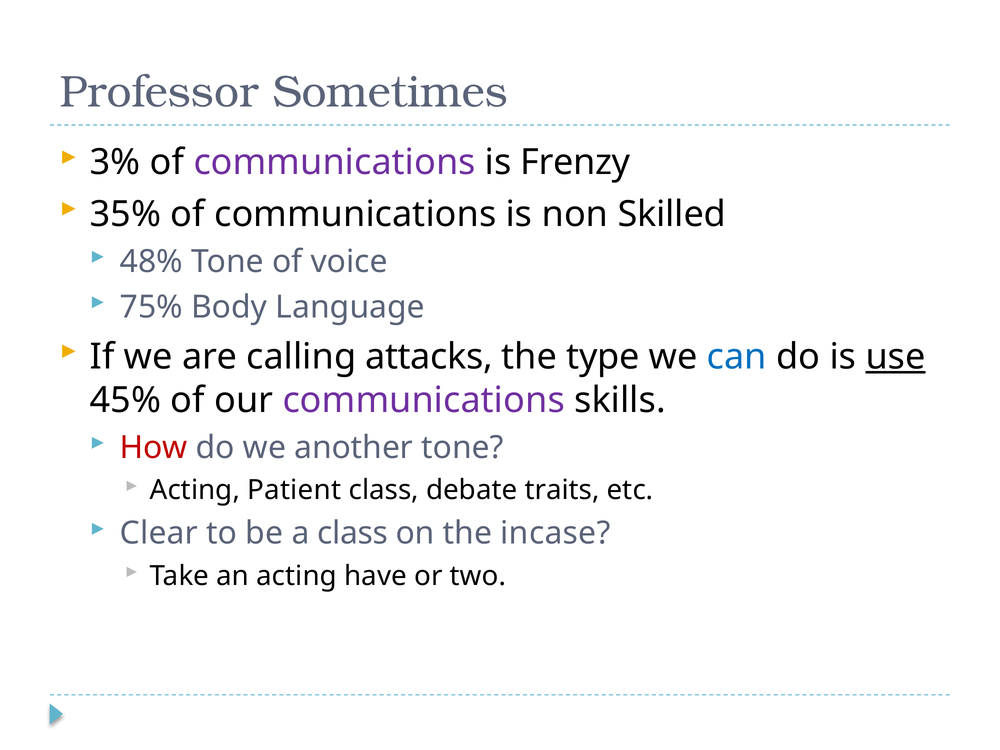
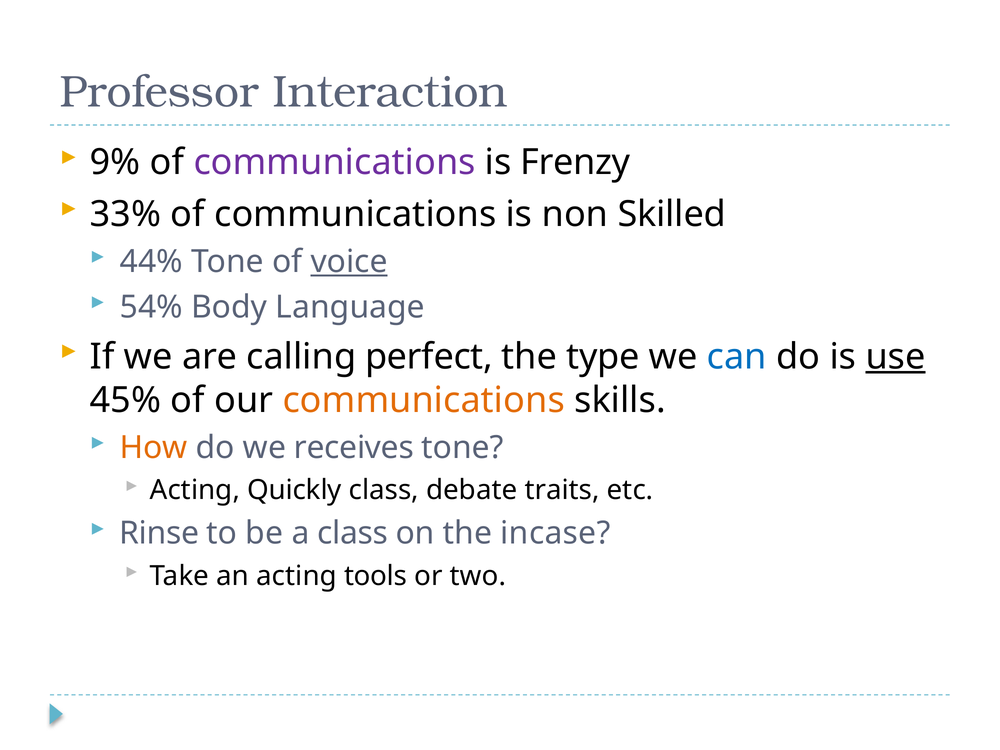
Sometimes: Sometimes -> Interaction
3%: 3% -> 9%
35%: 35% -> 33%
48%: 48% -> 44%
voice underline: none -> present
75%: 75% -> 54%
attacks: attacks -> perfect
communications at (424, 400) colour: purple -> orange
How colour: red -> orange
another: another -> receives
Patient: Patient -> Quickly
Clear: Clear -> Rinse
have: have -> tools
